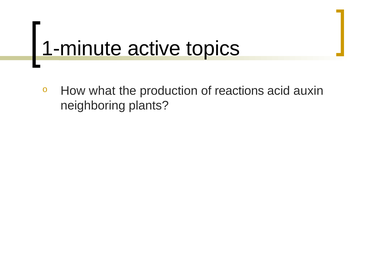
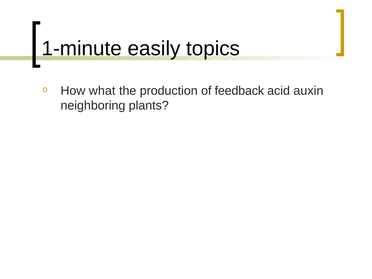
active: active -> easily
reactions: reactions -> feedback
